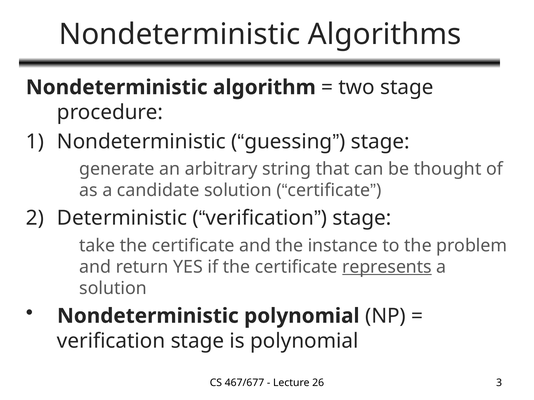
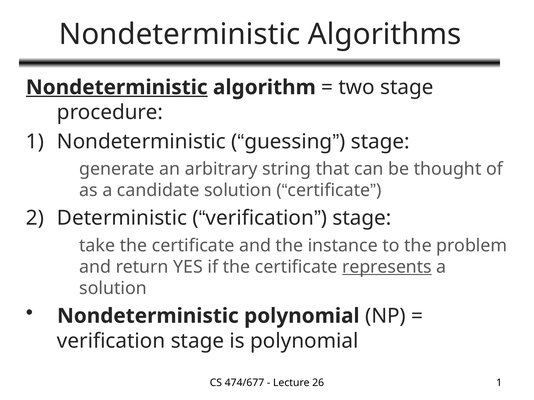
Nondeterministic at (117, 87) underline: none -> present
467/677: 467/677 -> 474/677
26 3: 3 -> 1
